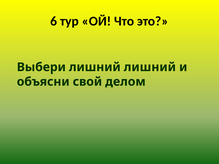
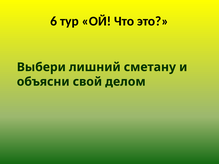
лишний лишний: лишний -> сметану
